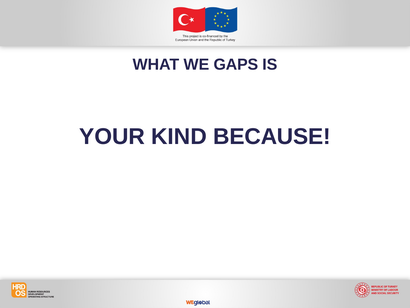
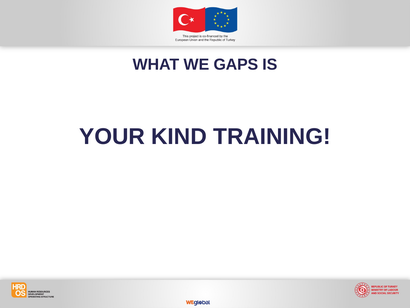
BECAUSE: BECAUSE -> TRAINING
